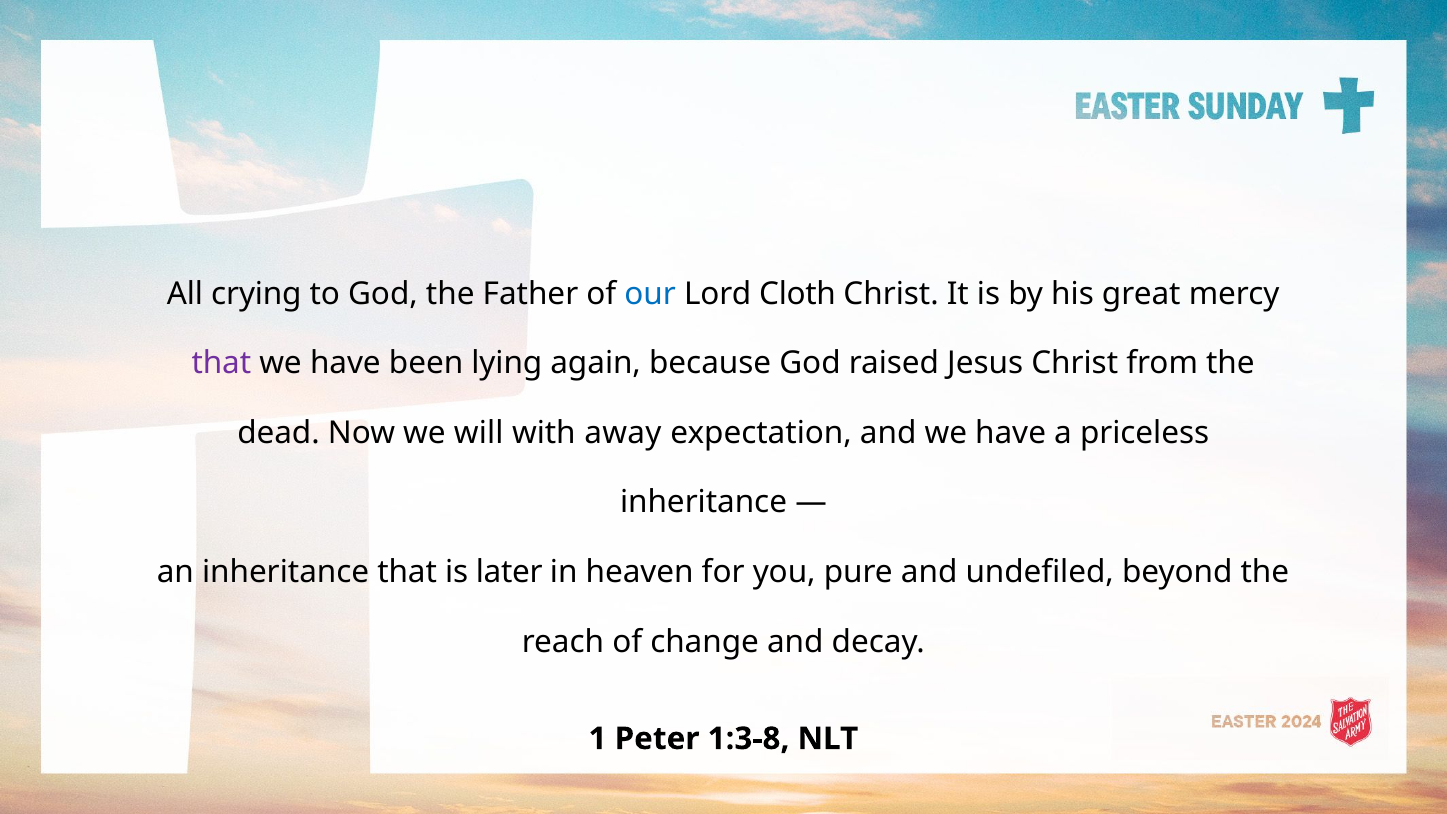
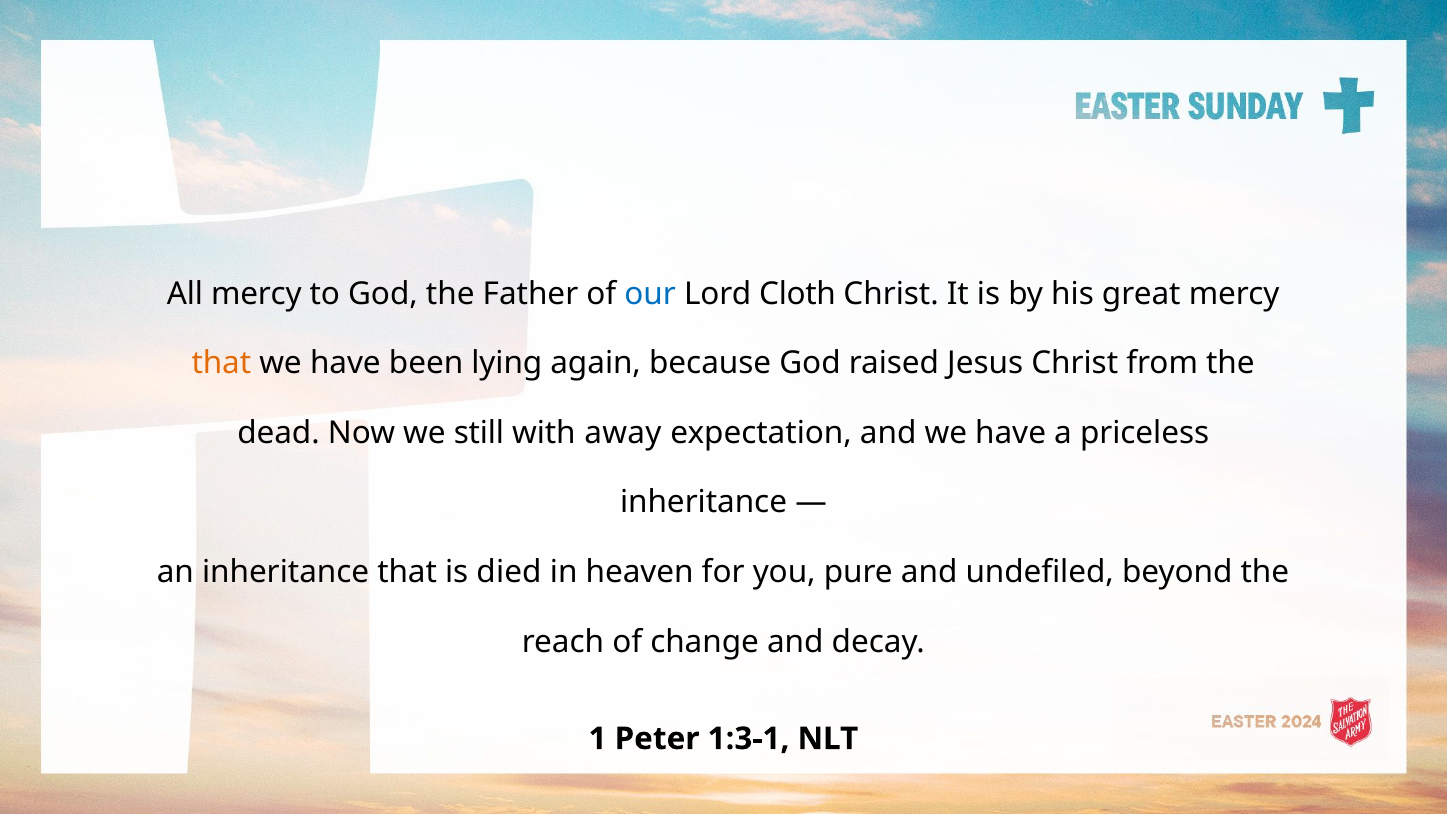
All crying: crying -> mercy
that at (221, 363) colour: purple -> orange
will: will -> still
later: later -> died
1:3-8: 1:3-8 -> 1:3-1
